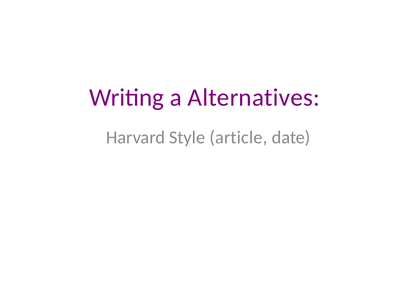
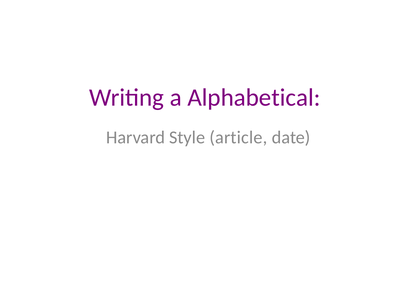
Alternatives: Alternatives -> Alphabetical
